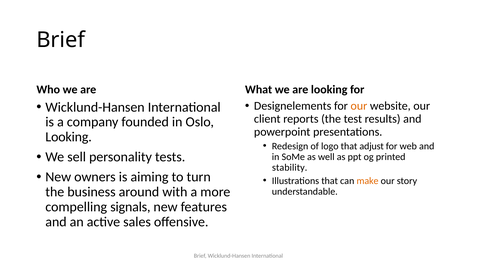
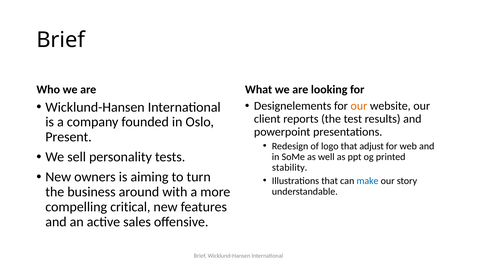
Looking at (69, 137): Looking -> Present
make colour: orange -> blue
signals: signals -> critical
